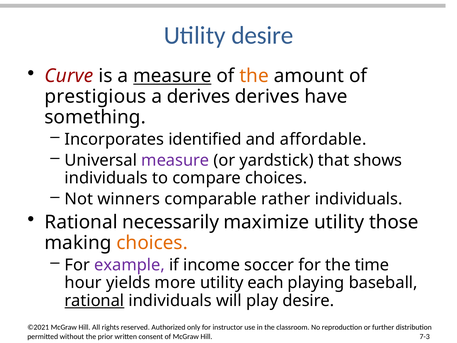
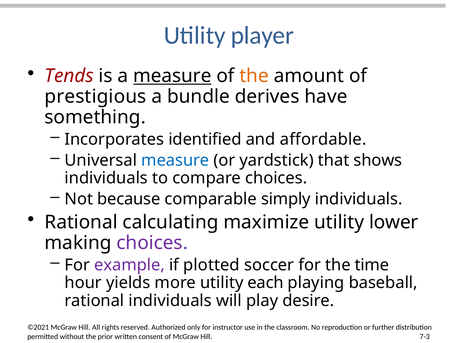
Utility desire: desire -> player
Curve: Curve -> Tends
a derives: derives -> bundle
measure at (175, 160) colour: purple -> blue
winners: winners -> because
rather: rather -> simply
necessarily: necessarily -> calculating
those: those -> lower
choices at (152, 243) colour: orange -> purple
income: income -> plotted
rational at (94, 300) underline: present -> none
